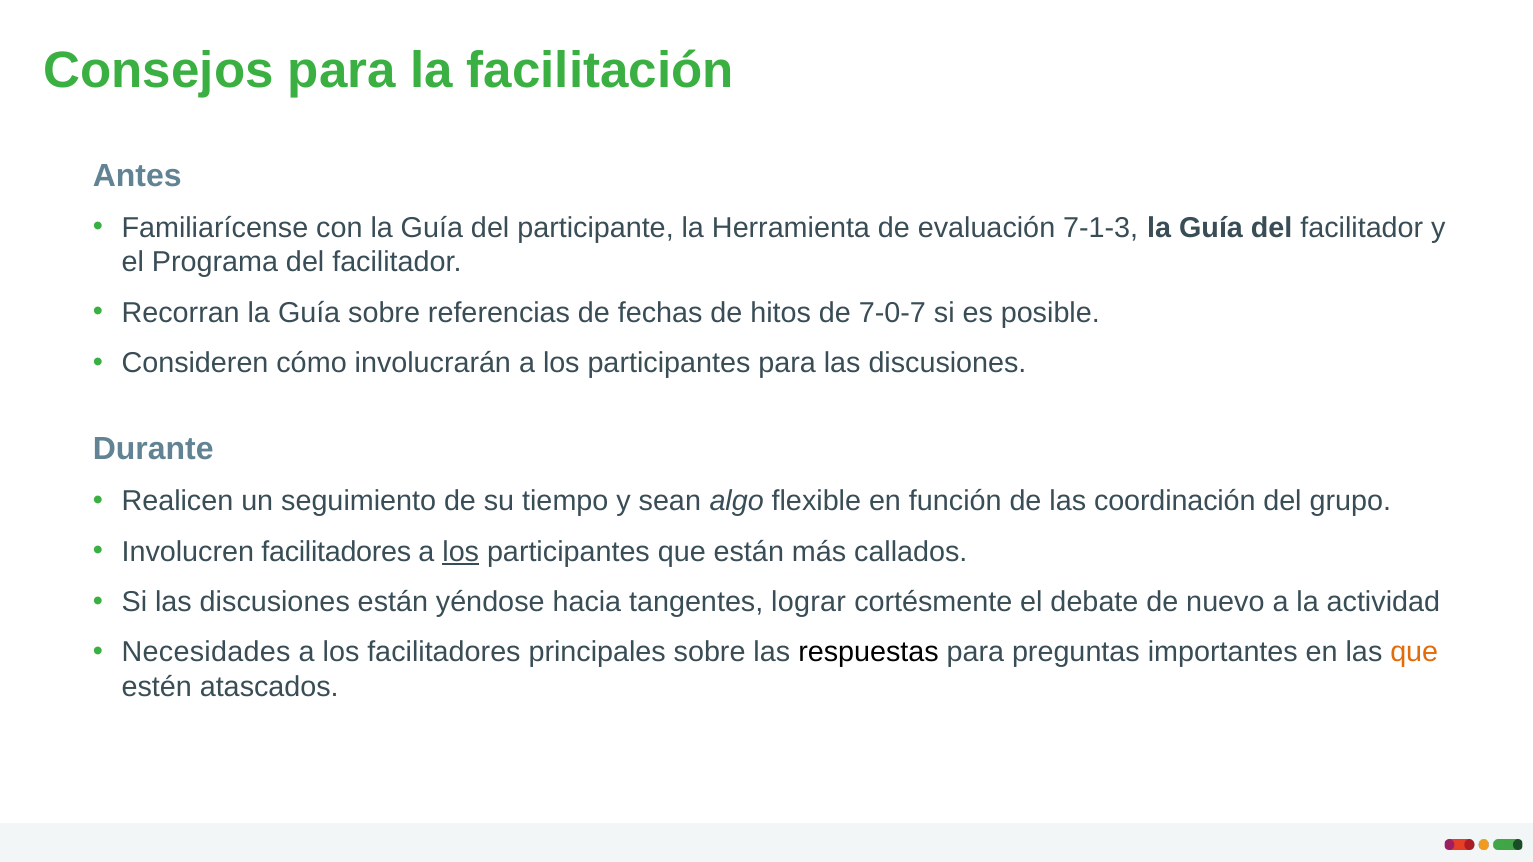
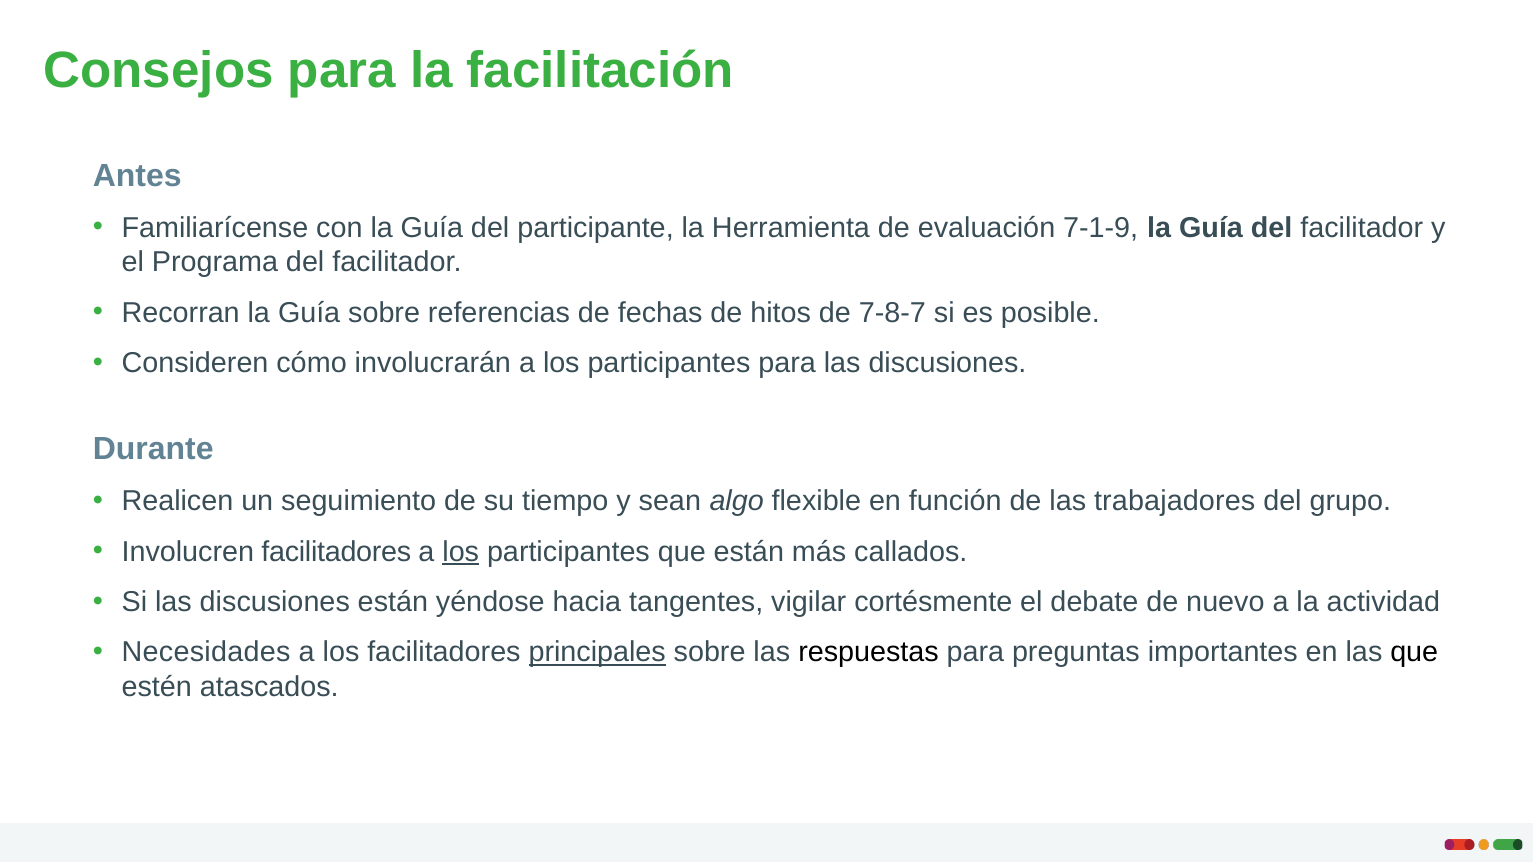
7-1-3: 7-1-3 -> 7-1-9
7-0-7: 7-0-7 -> 7-8-7
coordinación: coordinación -> trabajadores
lograr: lograr -> vigilar
principales underline: none -> present
que at (1414, 653) colour: orange -> black
